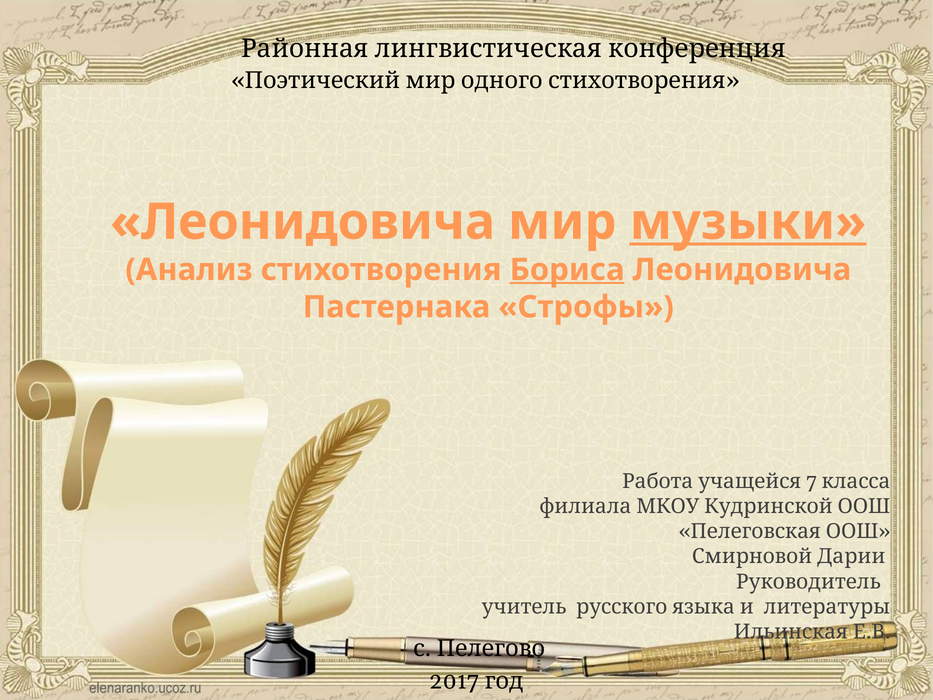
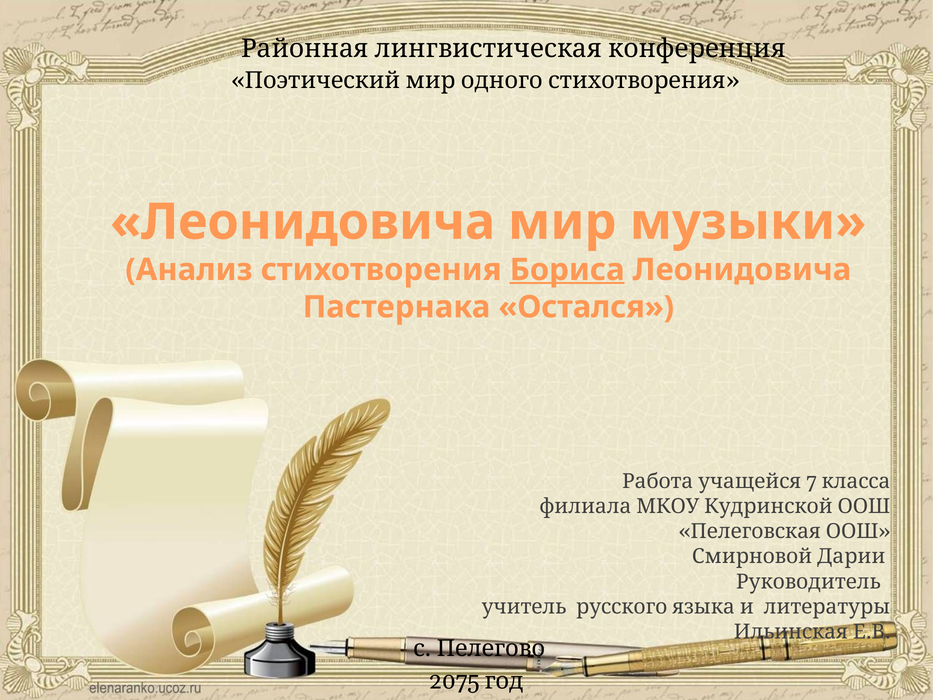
музыки underline: present -> none
Строфы: Строфы -> Остался
2017: 2017 -> 2075
